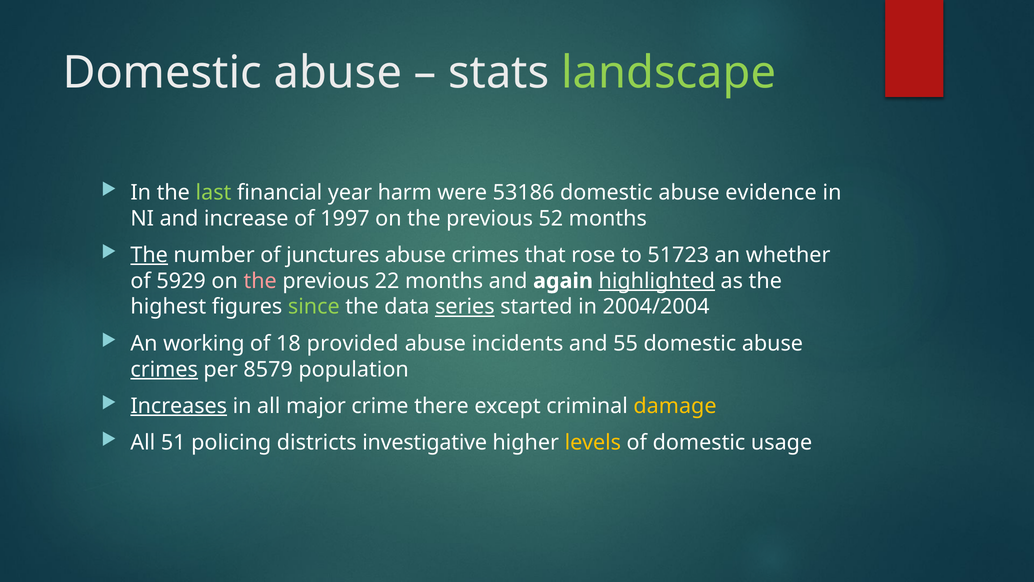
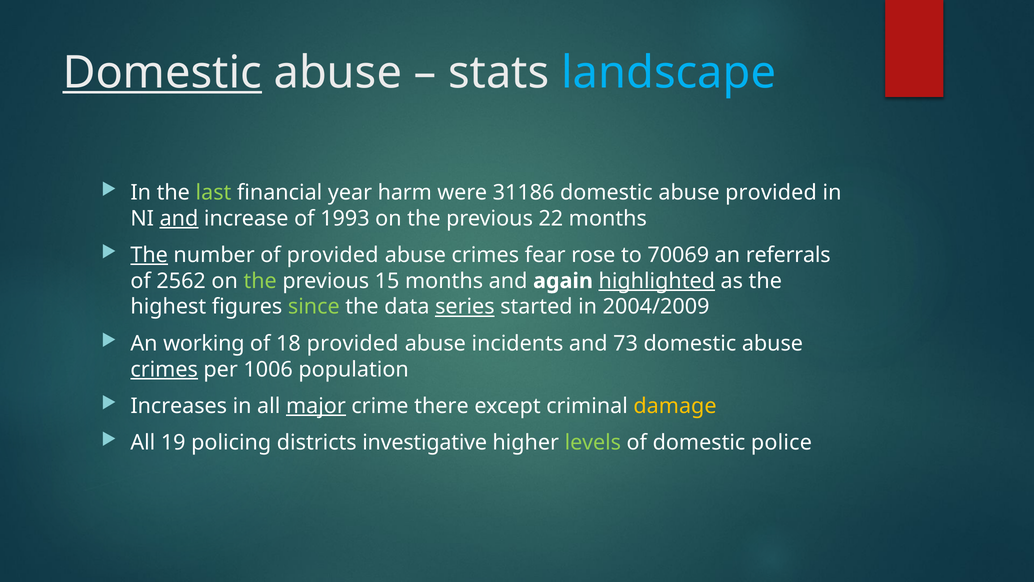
Domestic at (162, 73) underline: none -> present
landscape colour: light green -> light blue
53186: 53186 -> 31186
abuse evidence: evidence -> provided
and at (179, 218) underline: none -> present
1997: 1997 -> 1993
52: 52 -> 22
of junctures: junctures -> provided
that: that -> fear
51723: 51723 -> 70069
whether: whether -> referrals
5929: 5929 -> 2562
the at (260, 281) colour: pink -> light green
22: 22 -> 15
2004/2004: 2004/2004 -> 2004/2009
55: 55 -> 73
8579: 8579 -> 1006
Increases underline: present -> none
major underline: none -> present
51: 51 -> 19
levels colour: yellow -> light green
usage: usage -> police
